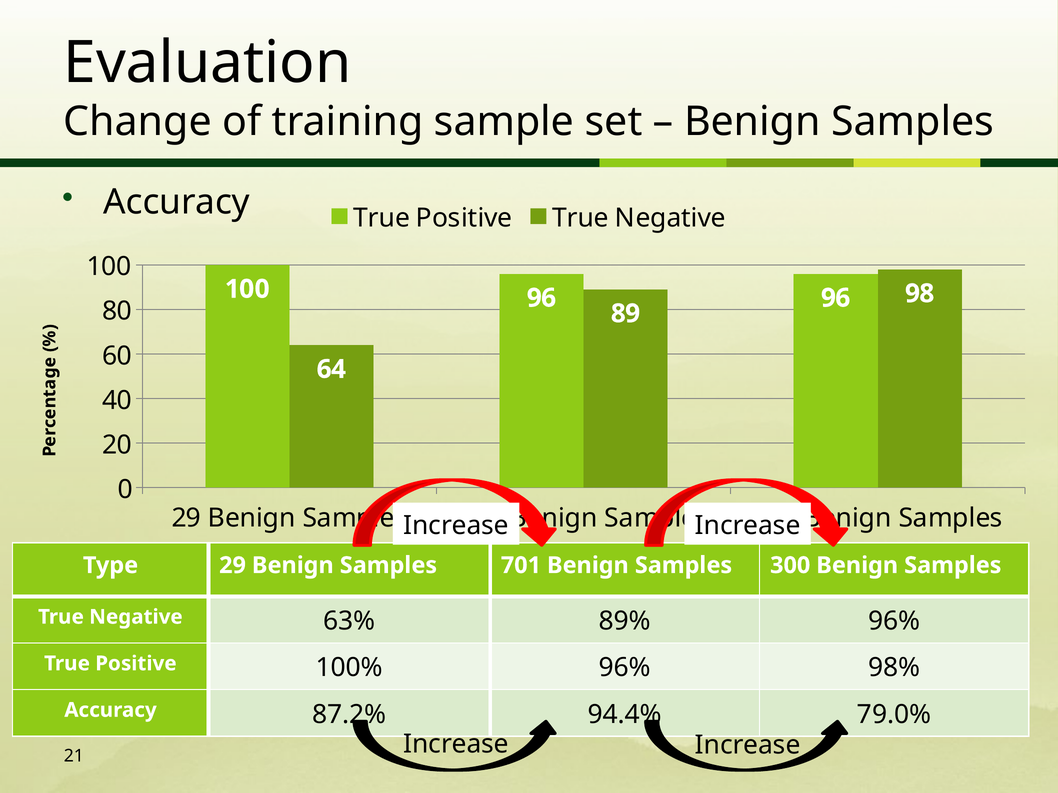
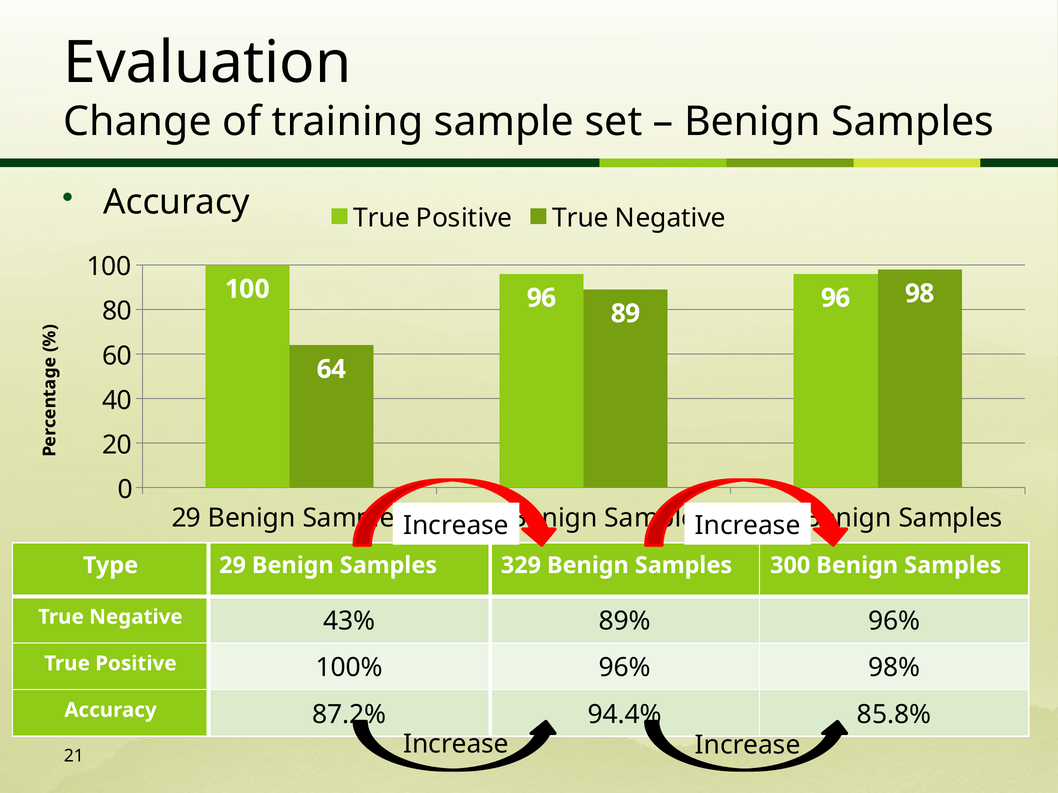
701: 701 -> 329
63%: 63% -> 43%
79.0%: 79.0% -> 85.8%
